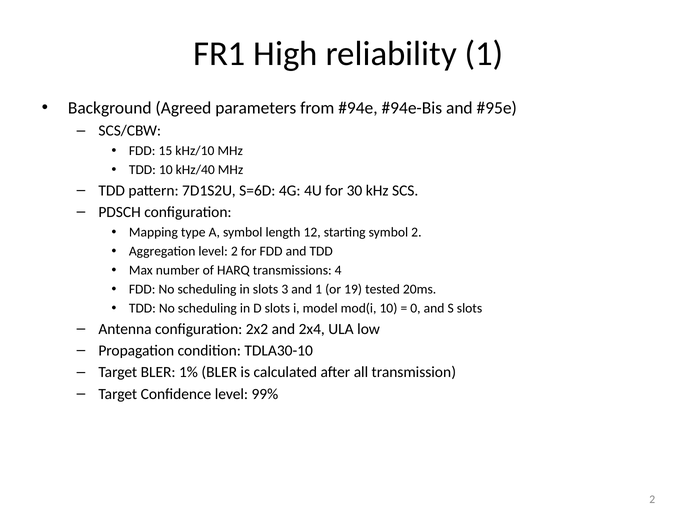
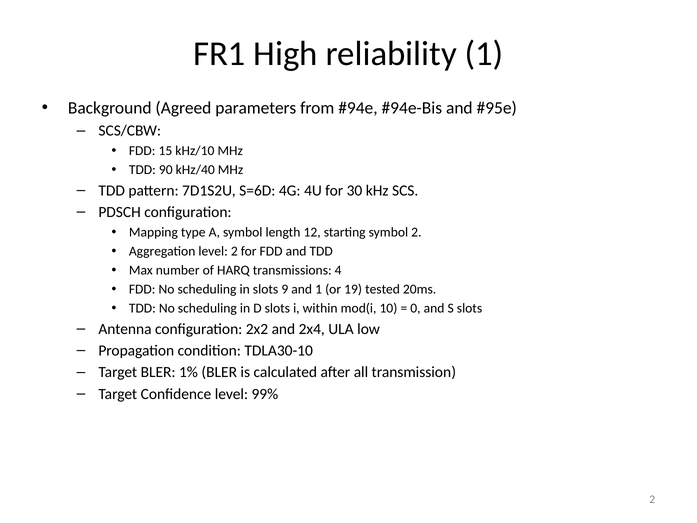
TDD 10: 10 -> 90
3: 3 -> 9
model: model -> within
